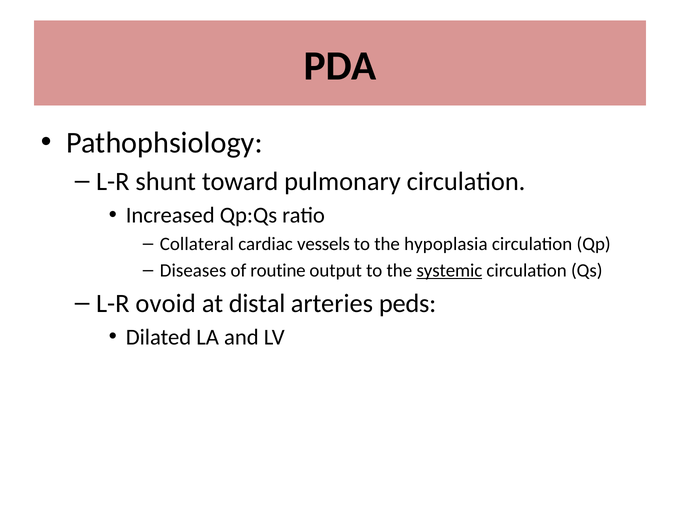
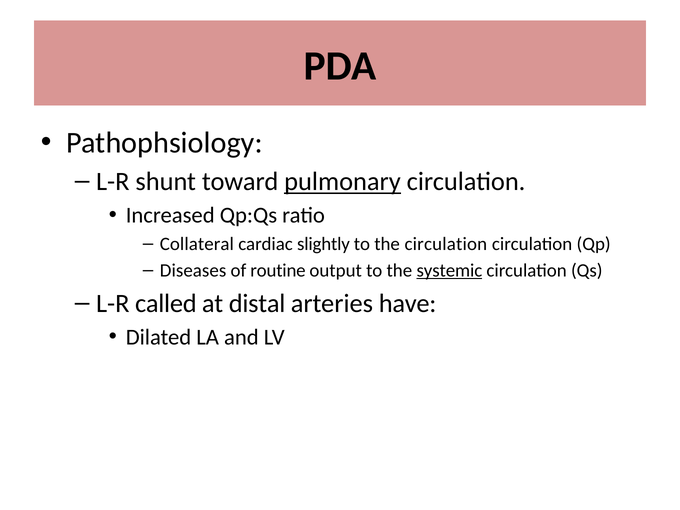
pulmonary underline: none -> present
vessels: vessels -> slightly
the hypoplasia: hypoplasia -> circulation
ovoid: ovoid -> called
peds: peds -> have
